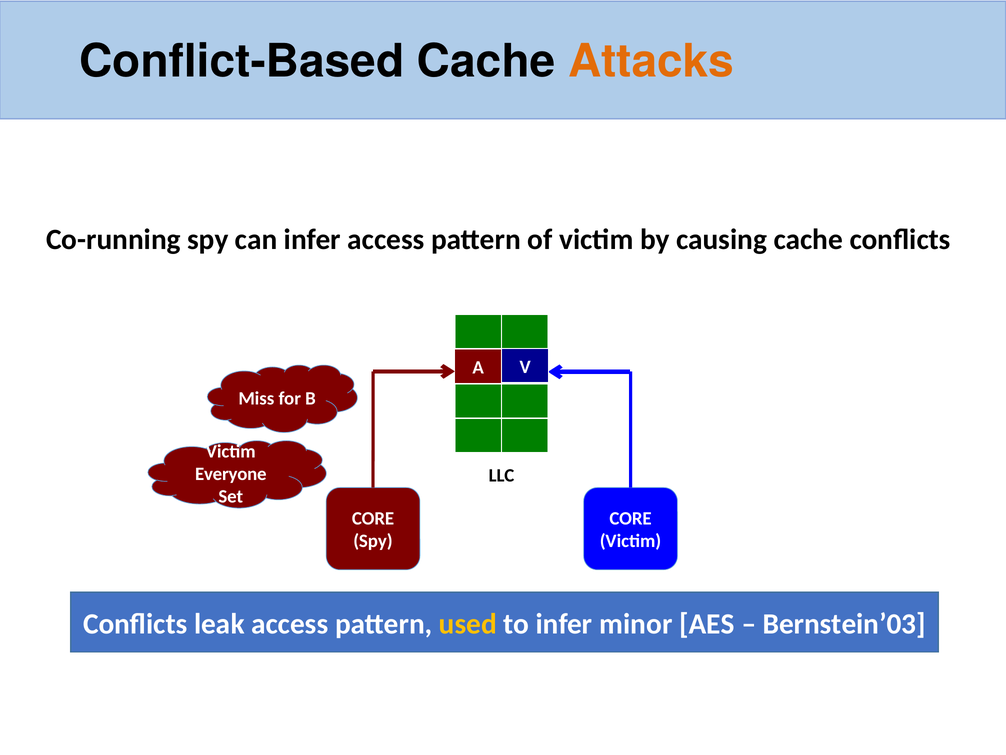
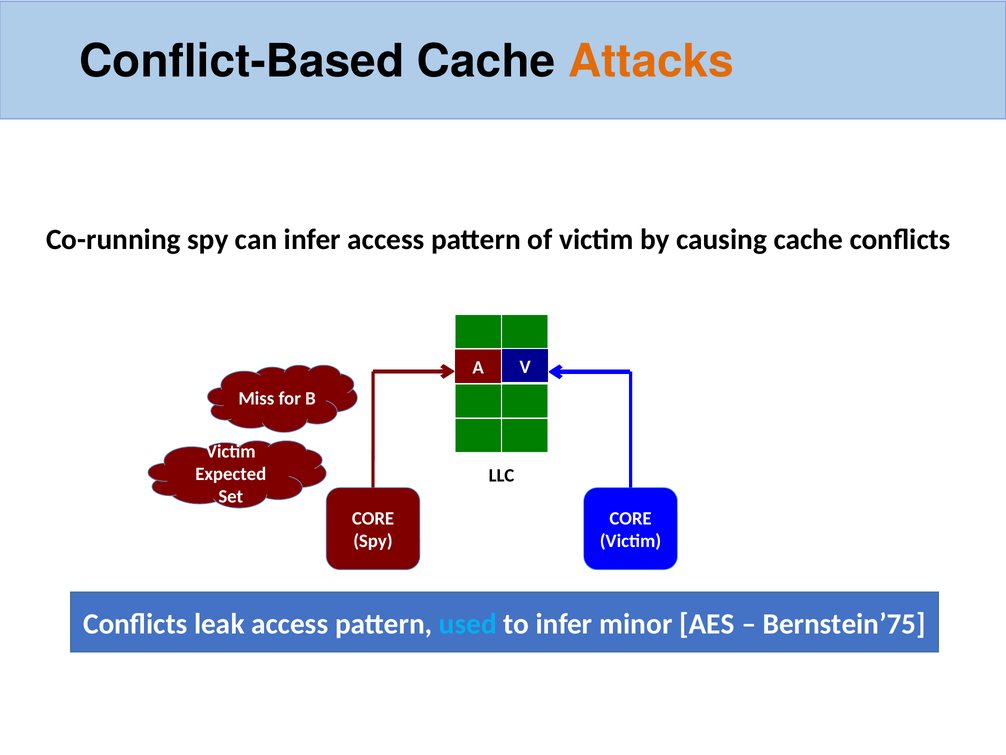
Everyone: Everyone -> Expected
used colour: yellow -> light blue
Bernstein’03: Bernstein’03 -> Bernstein’75
